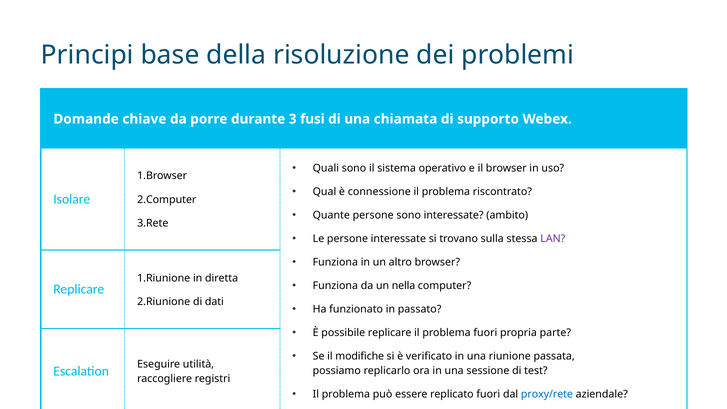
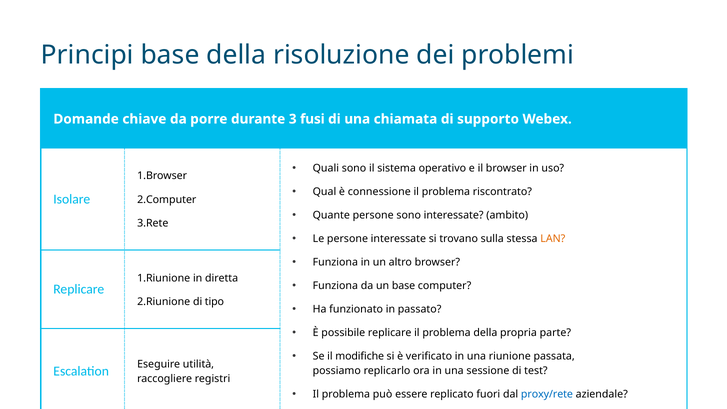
LAN colour: purple -> orange
un nella: nella -> base
dati: dati -> tipo
problema fuori: fuori -> della
